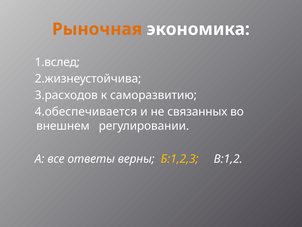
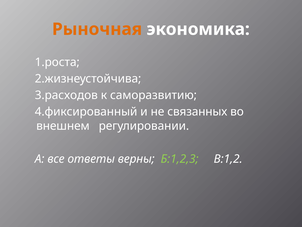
1.вслед: 1.вслед -> 1.роста
4.обеспечивается: 4.обеспечивается -> 4.фиксированный
Б:1,2,3 colour: yellow -> light green
